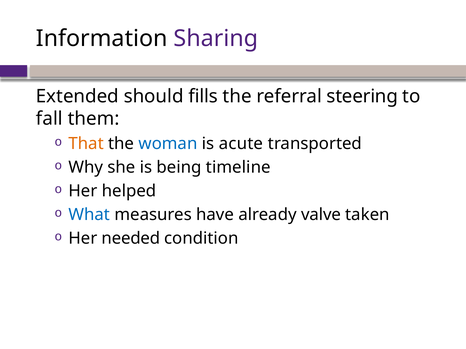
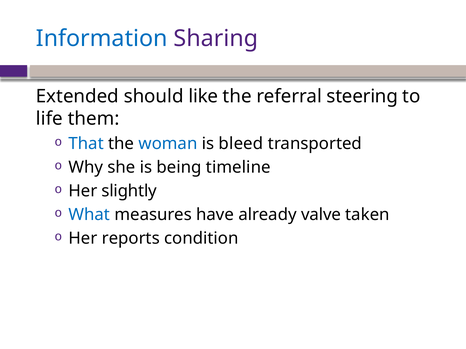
Information colour: black -> blue
fills: fills -> like
fall: fall -> life
That colour: orange -> blue
acute: acute -> bleed
helped: helped -> slightly
needed: needed -> reports
